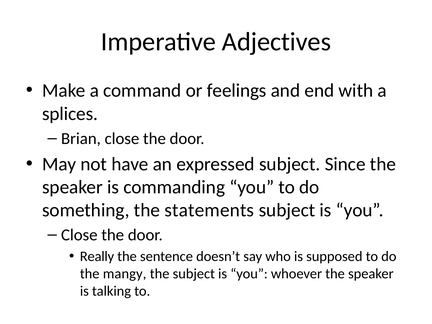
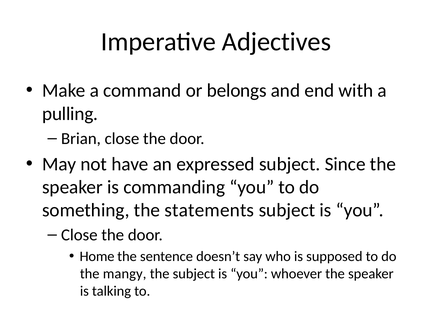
feelings: feelings -> belongs
splices: splices -> pulling
Really: Really -> Home
